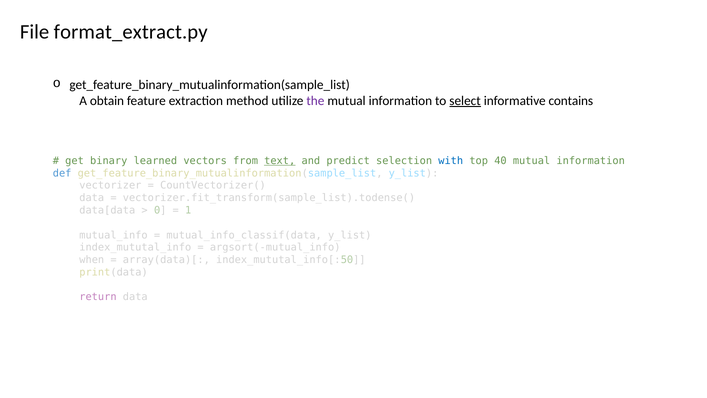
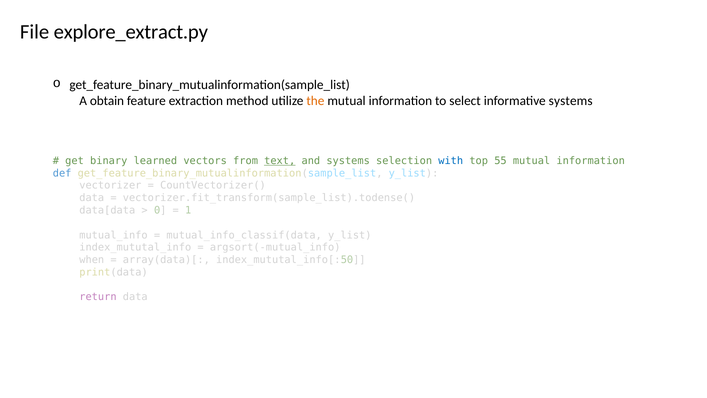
format_extract.py: format_extract.py -> explore_extract.py
the colour: purple -> orange
select underline: present -> none
informative contains: contains -> systems
and predict: predict -> systems
40: 40 -> 55
